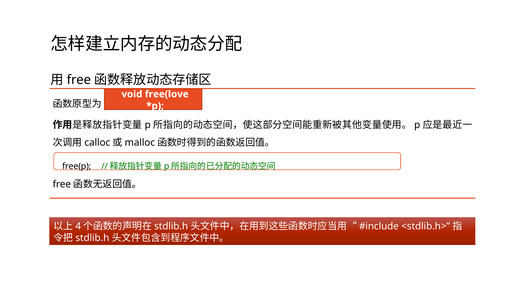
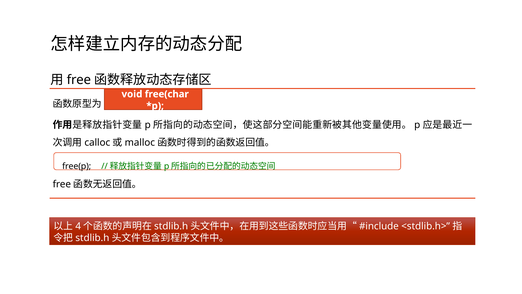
free(love: free(love -> free(char
